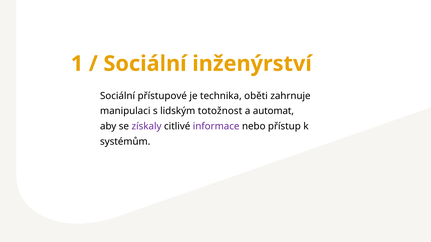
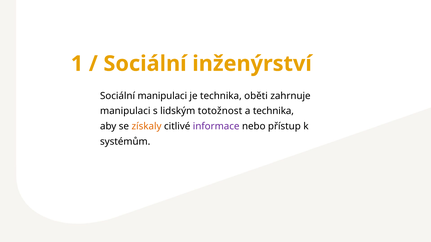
Sociální přístupové: přístupové -> manipulaci
a automat: automat -> technika
získaly colour: purple -> orange
